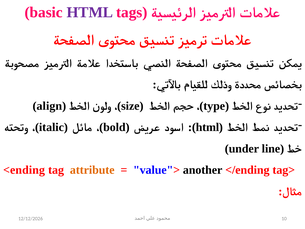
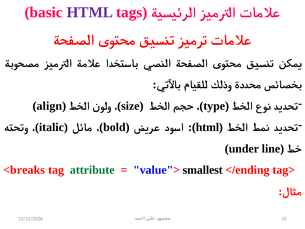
<ending: <ending -> <breaks
attribute colour: orange -> green
another: another -> smallest
